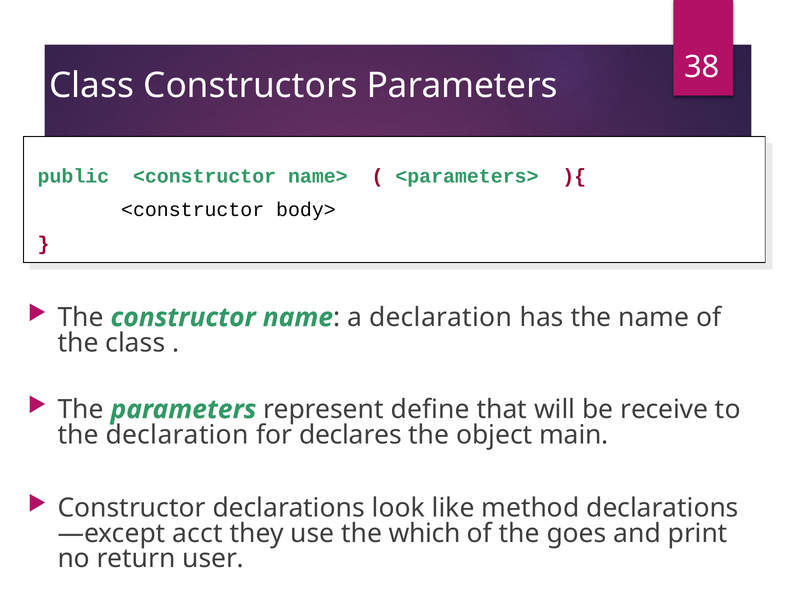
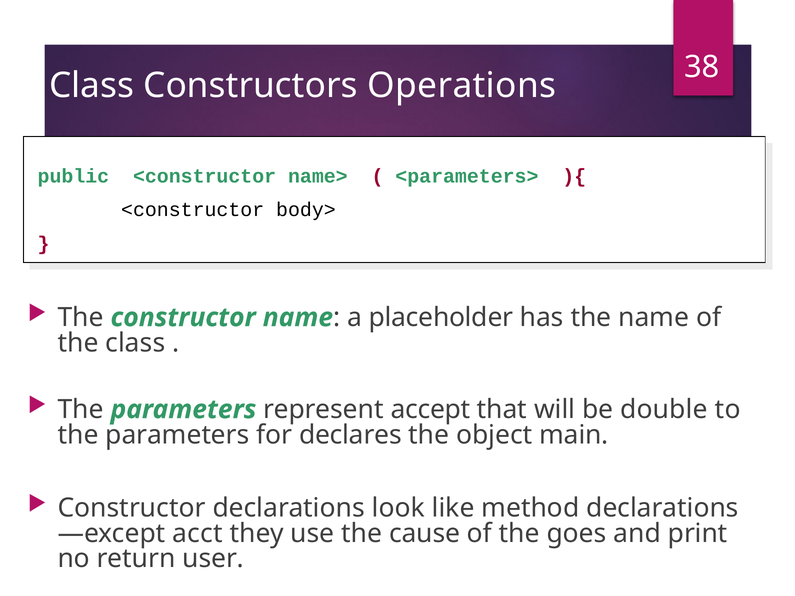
Constructors Parameters: Parameters -> Operations
a declaration: declaration -> placeholder
define: define -> accept
receive: receive -> double
declaration at (177, 435): declaration -> parameters
which: which -> cause
